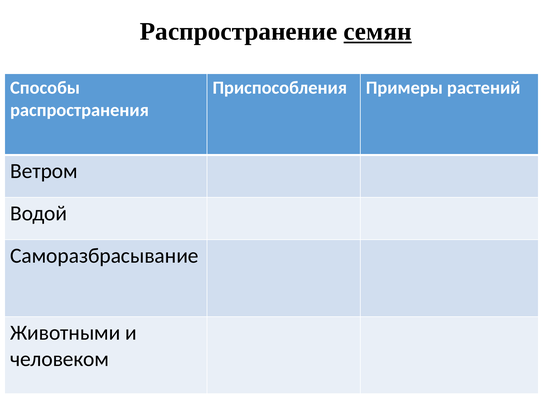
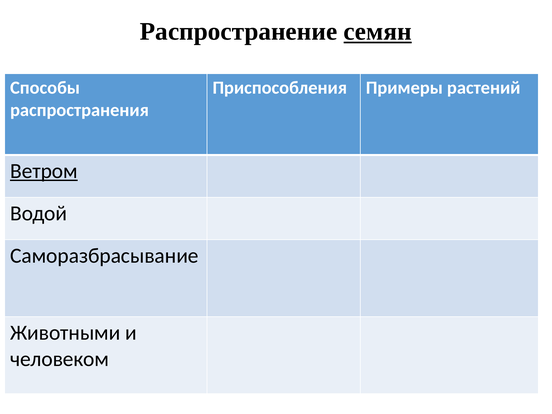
Ветром underline: none -> present
